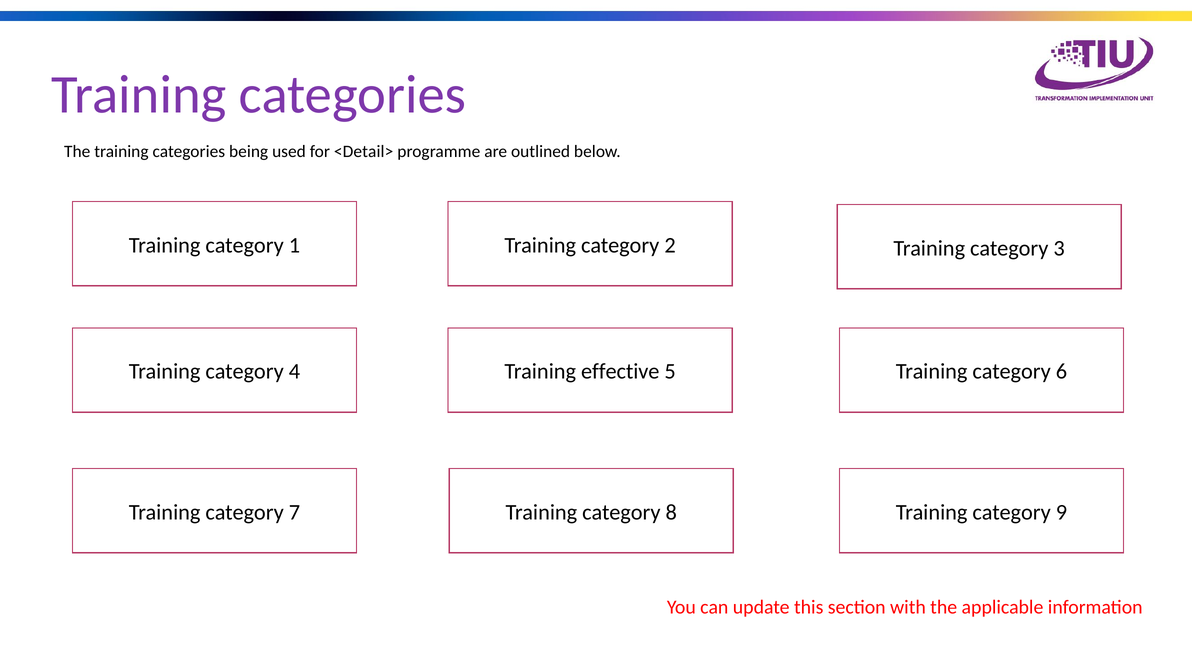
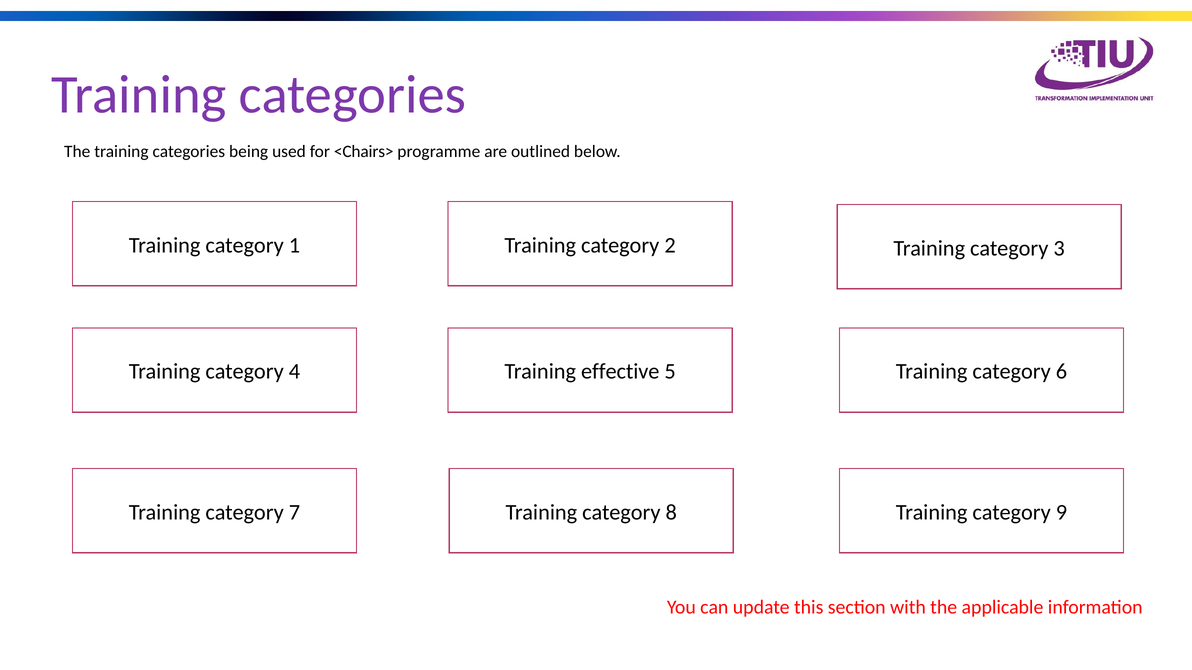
<Detail>: <Detail> -> <Chairs>
